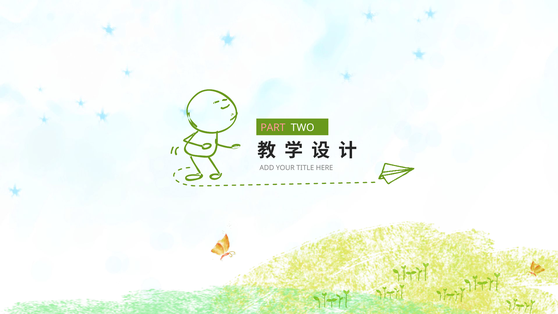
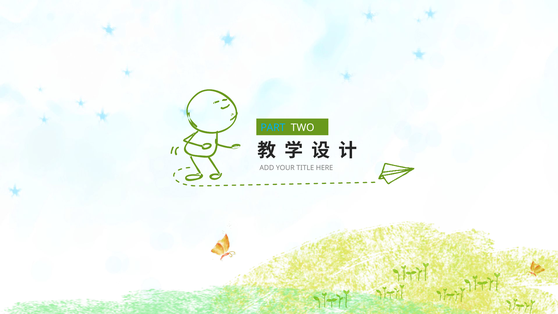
PART colour: pink -> light blue
